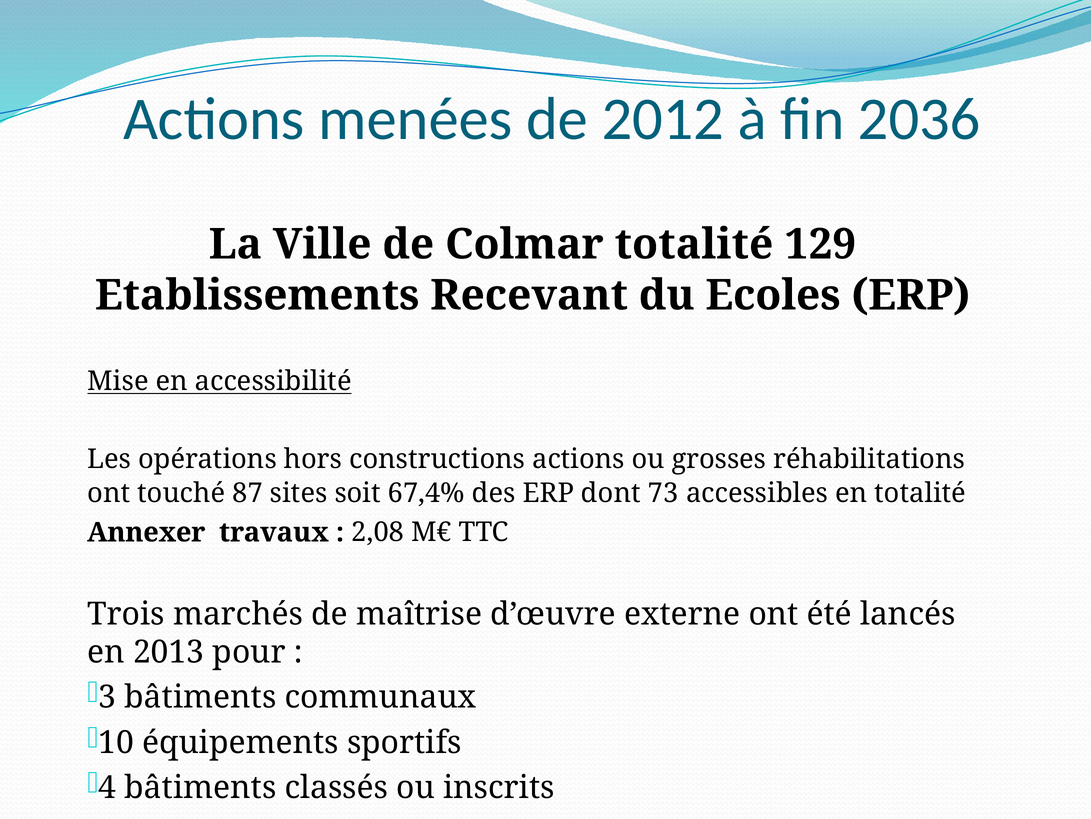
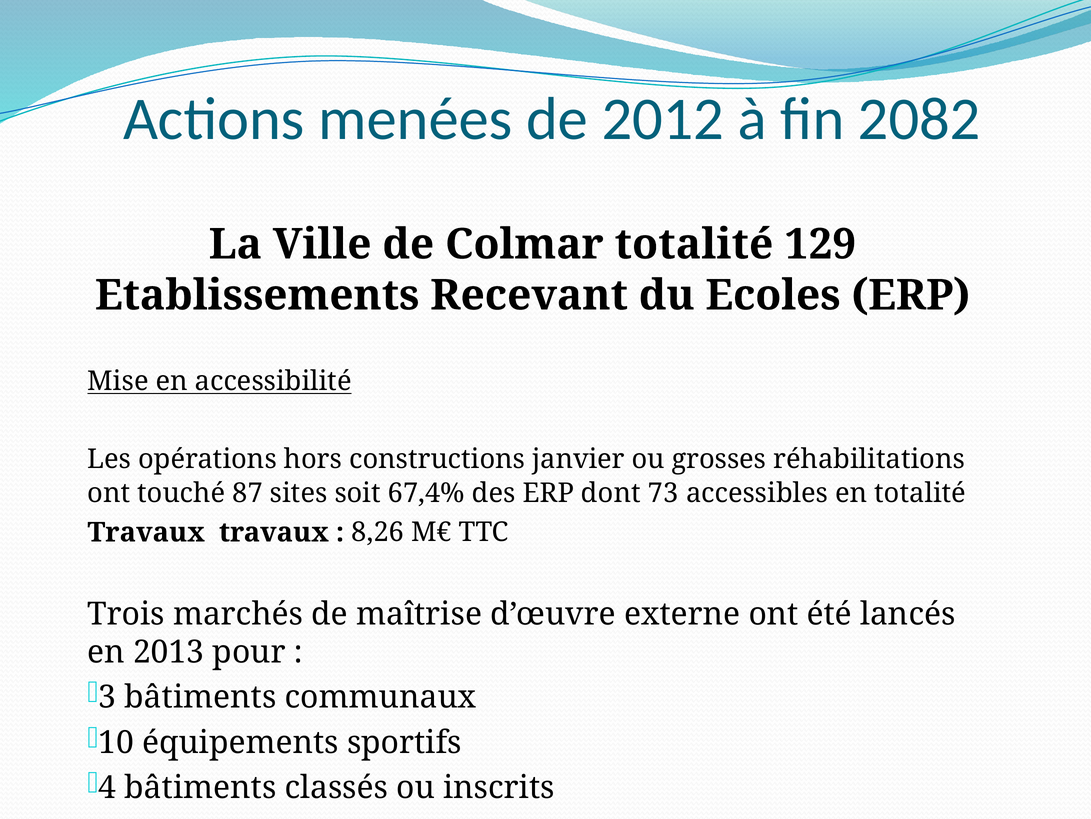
2036: 2036 -> 2082
constructions actions: actions -> janvier
Annexer at (146, 532): Annexer -> Travaux
2,08: 2,08 -> 8,26
